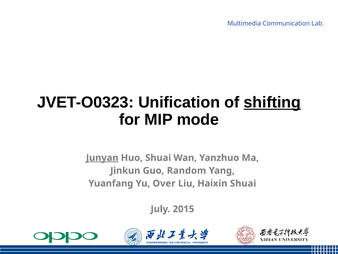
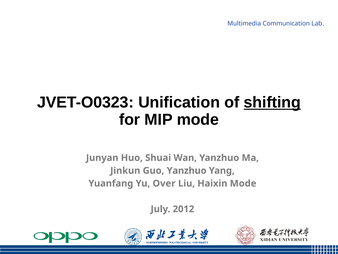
Junyan underline: present -> none
Guo Random: Random -> Yanzhuo
Haixin Shuai: Shuai -> Mode
2015: 2015 -> 2012
